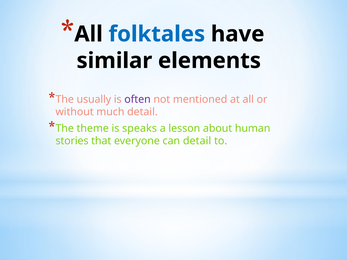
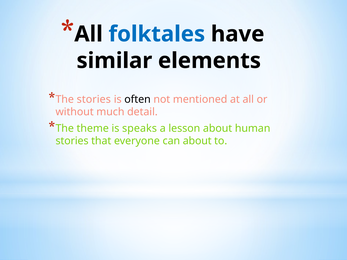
The usually: usually -> stories
often colour: purple -> black
can detail: detail -> about
